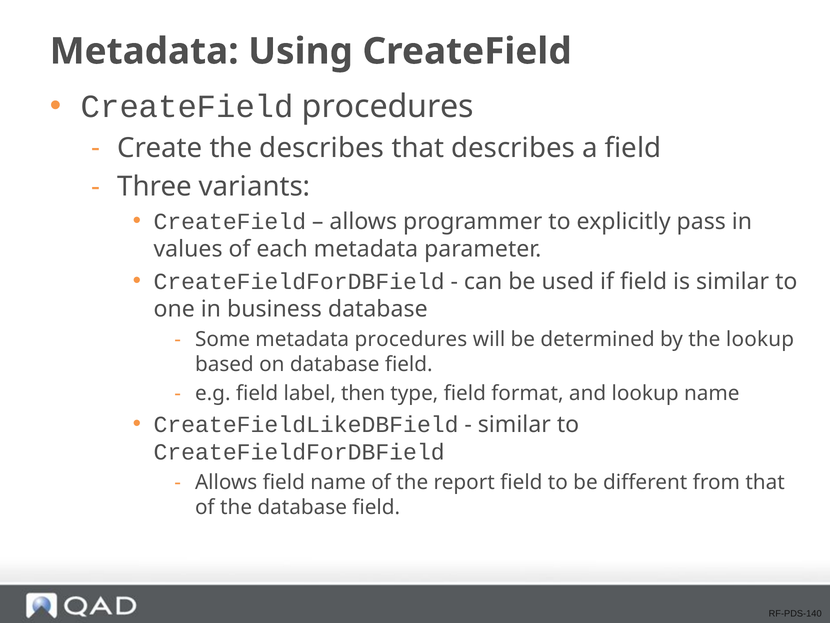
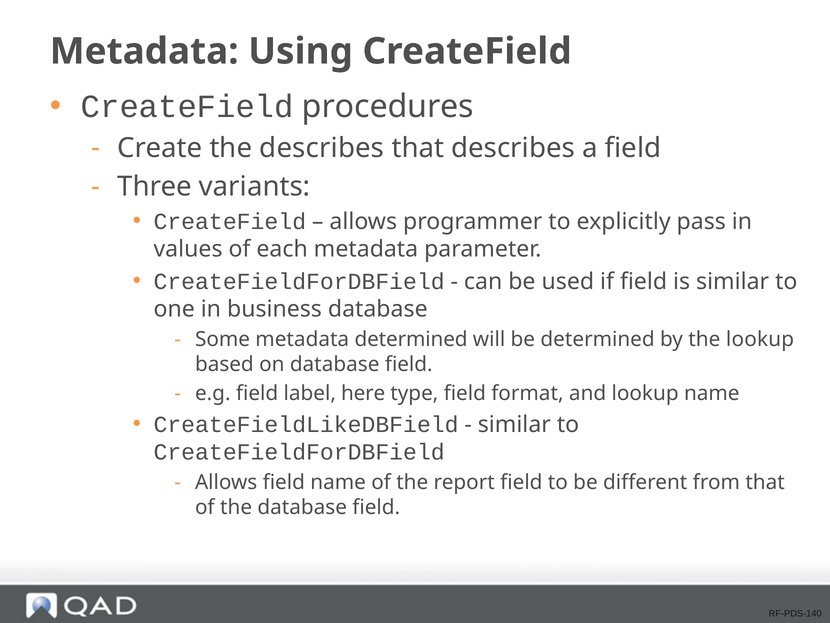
metadata procedures: procedures -> determined
then: then -> here
